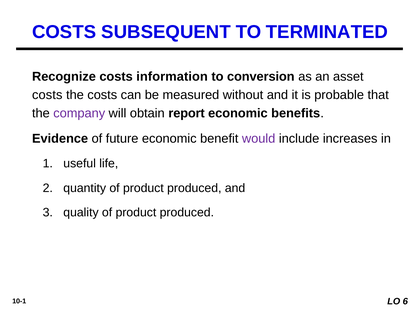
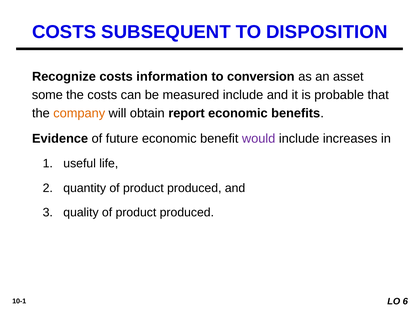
TERMINATED: TERMINATED -> DISPOSITION
costs at (47, 95): costs -> some
measured without: without -> include
company colour: purple -> orange
